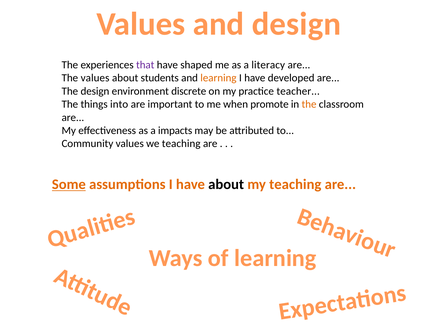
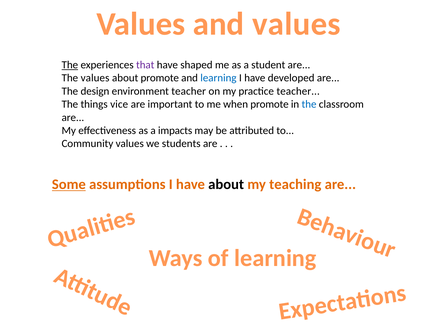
and design: design -> values
The at (70, 65) underline: none -> present
literacy: literacy -> student
about students: students -> promote
learning at (218, 78) colour: orange -> blue
environment discrete: discrete -> teacher
into: into -> vice
the at (309, 104) colour: orange -> blue
we teaching: teaching -> students
